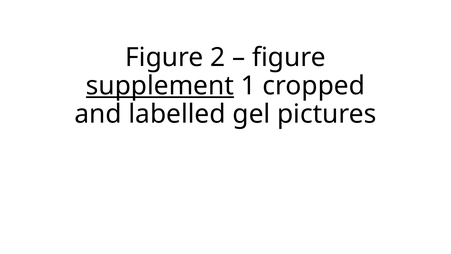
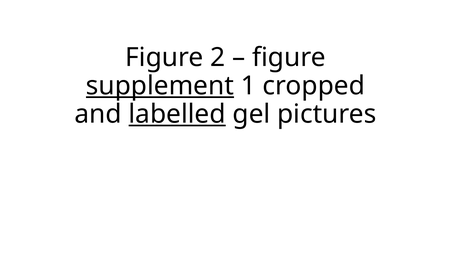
labelled underline: none -> present
